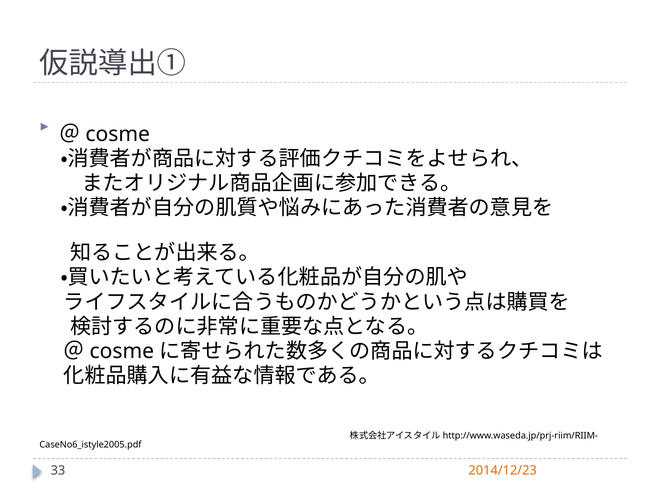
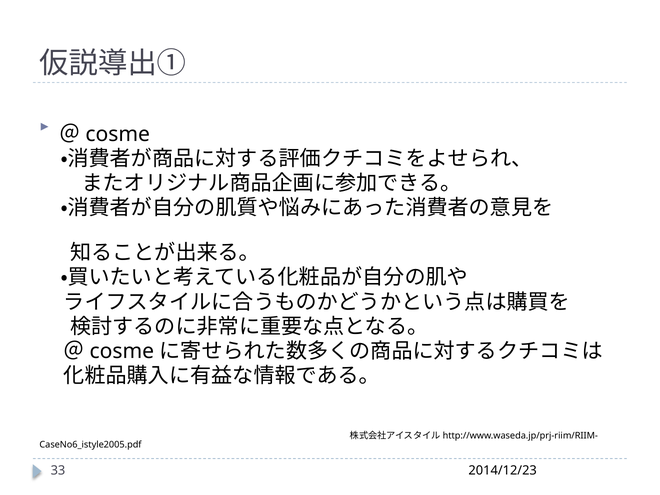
2014/12/23 colour: orange -> black
